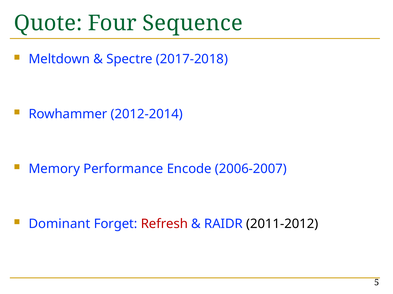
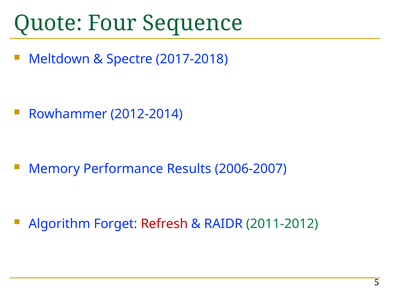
Encode: Encode -> Results
Dominant: Dominant -> Algorithm
2011-2012 colour: black -> green
